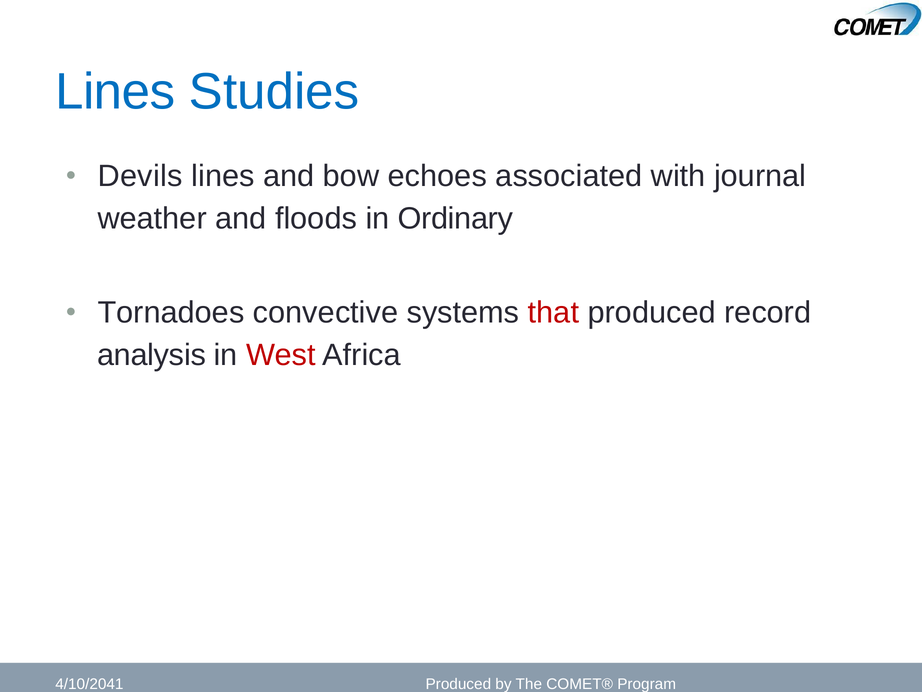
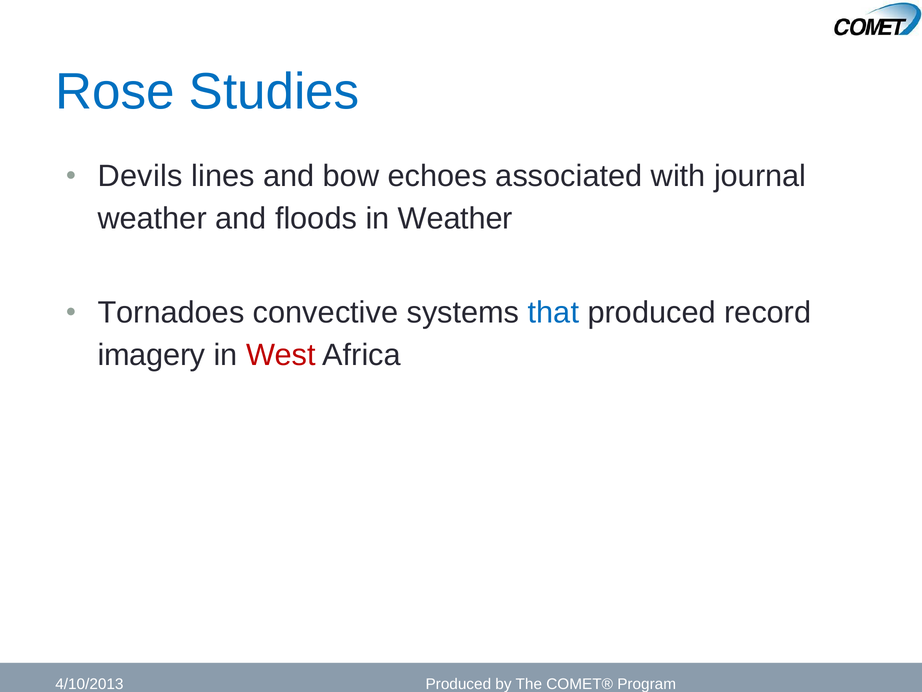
Lines at (115, 92): Lines -> Rose
in Ordinary: Ordinary -> Weather
that colour: red -> blue
analysis: analysis -> imagery
4/10/2041: 4/10/2041 -> 4/10/2013
